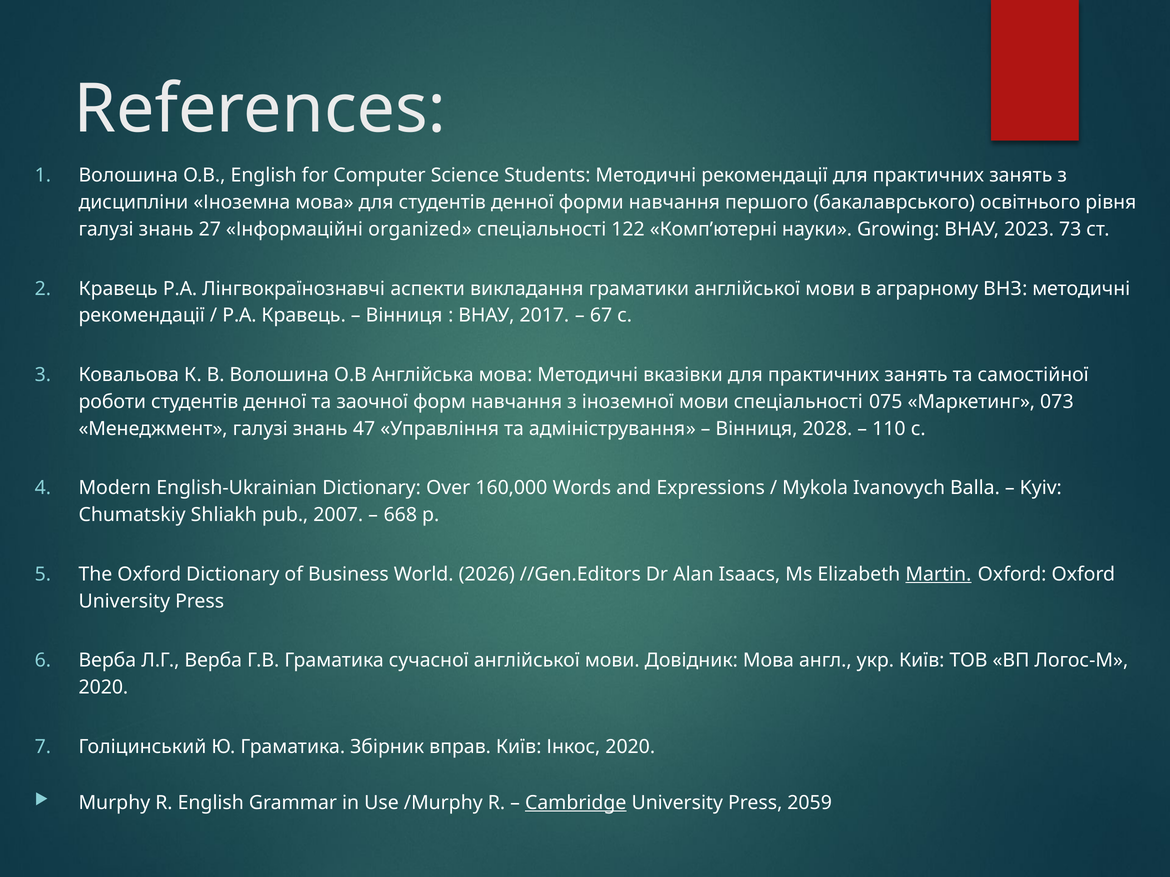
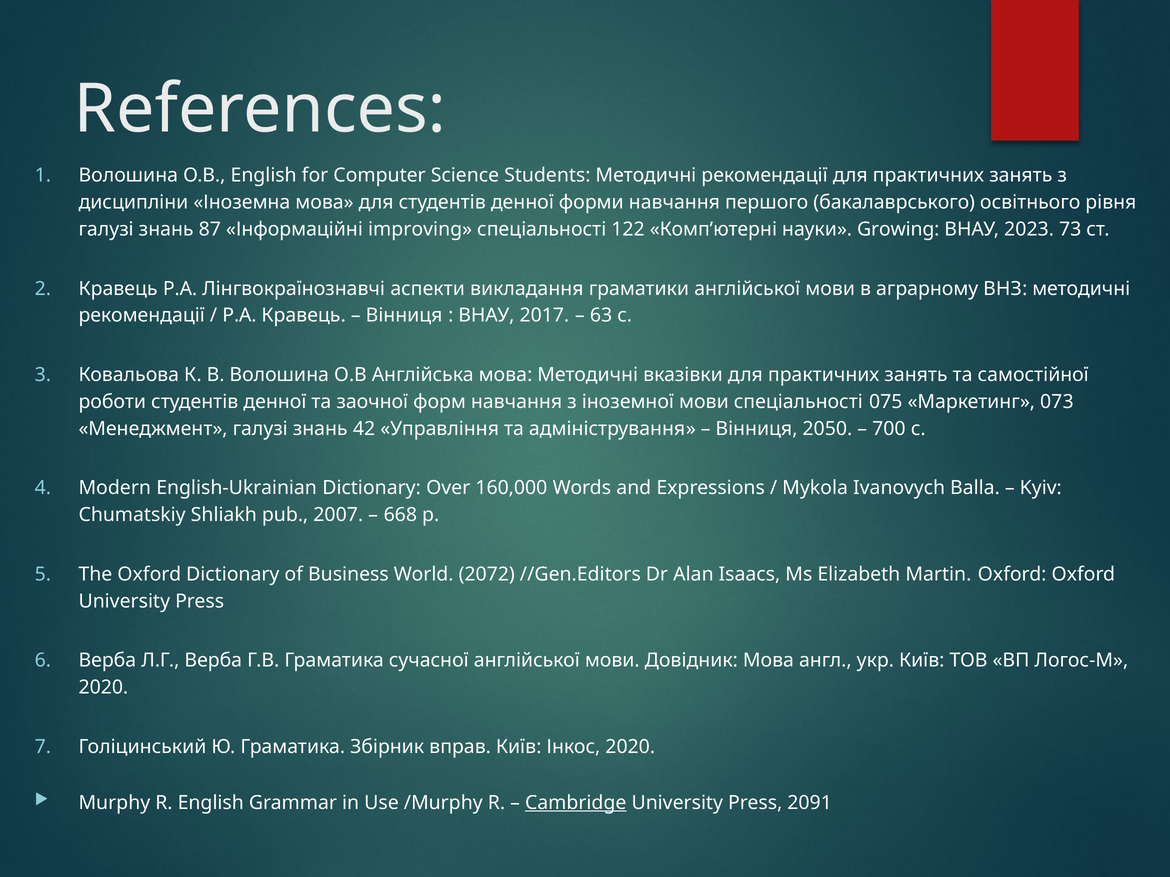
27: 27 -> 87
organized: organized -> improving
67: 67 -> 63
47: 47 -> 42
2028: 2028 -> 2050
110: 110 -> 700
2026: 2026 -> 2072
Martin underline: present -> none
2059: 2059 -> 2091
